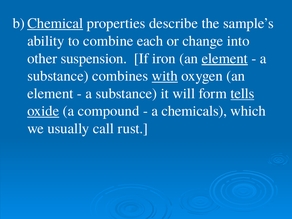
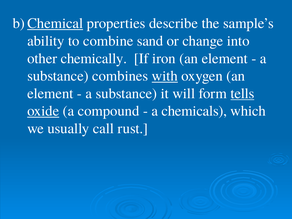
each: each -> sand
suspension: suspension -> chemically
element at (225, 58) underline: present -> none
